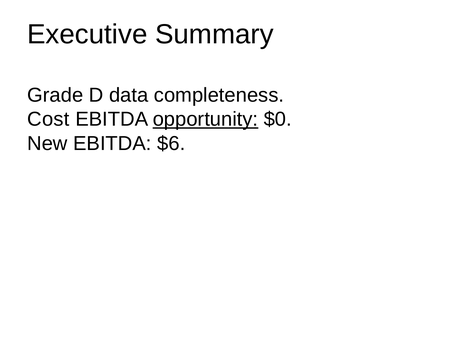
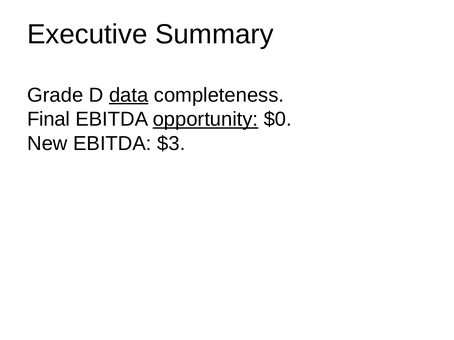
data underline: none -> present
Cost: Cost -> Final
$6: $6 -> $3
